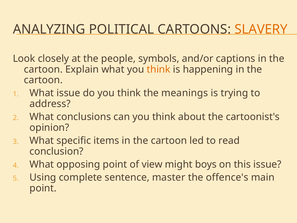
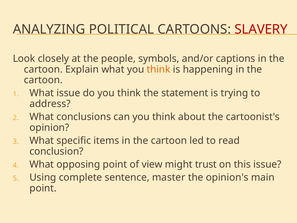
SLAVERY colour: orange -> red
meanings: meanings -> statement
boys: boys -> trust
offence's: offence's -> opinion's
